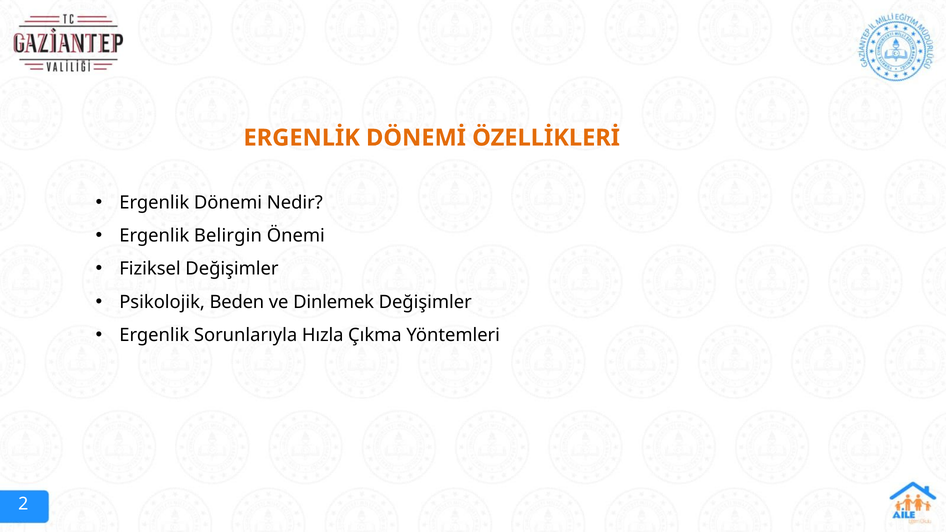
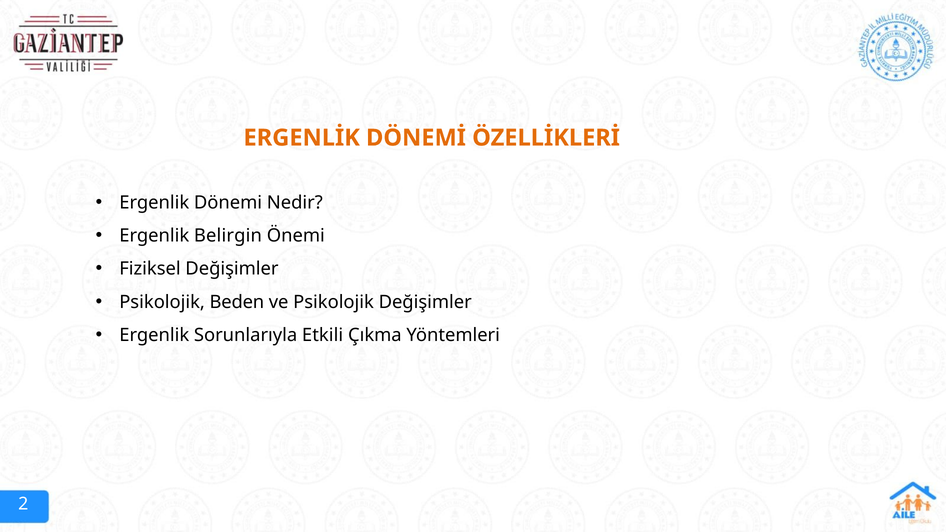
ve Dinlemek: Dinlemek -> Psikolojik
Hızla: Hızla -> Etkili
